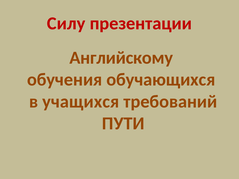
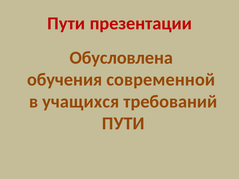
Силу at (66, 23): Силу -> Пути
Английскому: Английскому -> Обусловлена
обучающихся: обучающихся -> современной
